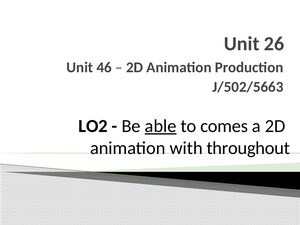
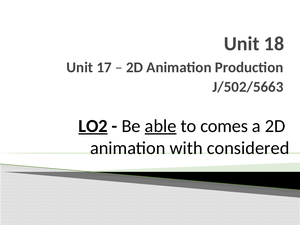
26: 26 -> 18
46: 46 -> 17
LO2 underline: none -> present
throughout: throughout -> considered
